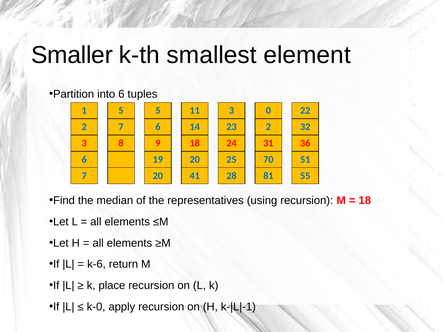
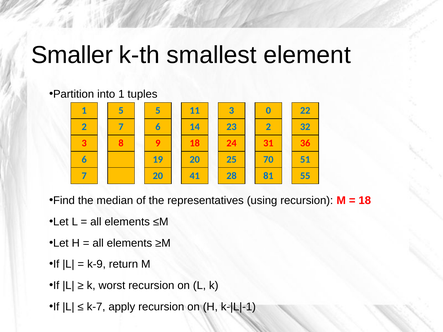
into 6: 6 -> 1
k-6: k-6 -> k-9
place: place -> worst
k-0: k-0 -> k-7
